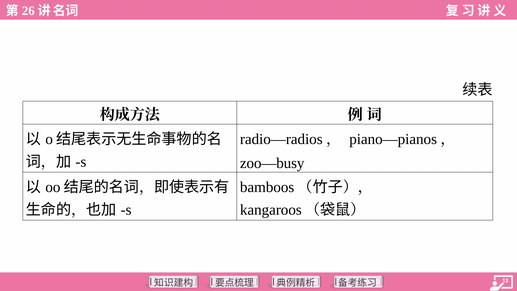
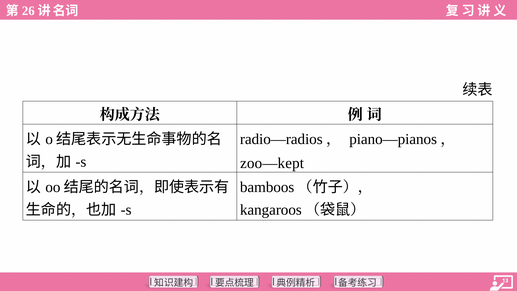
zoo—busy: zoo—busy -> zoo—kept
